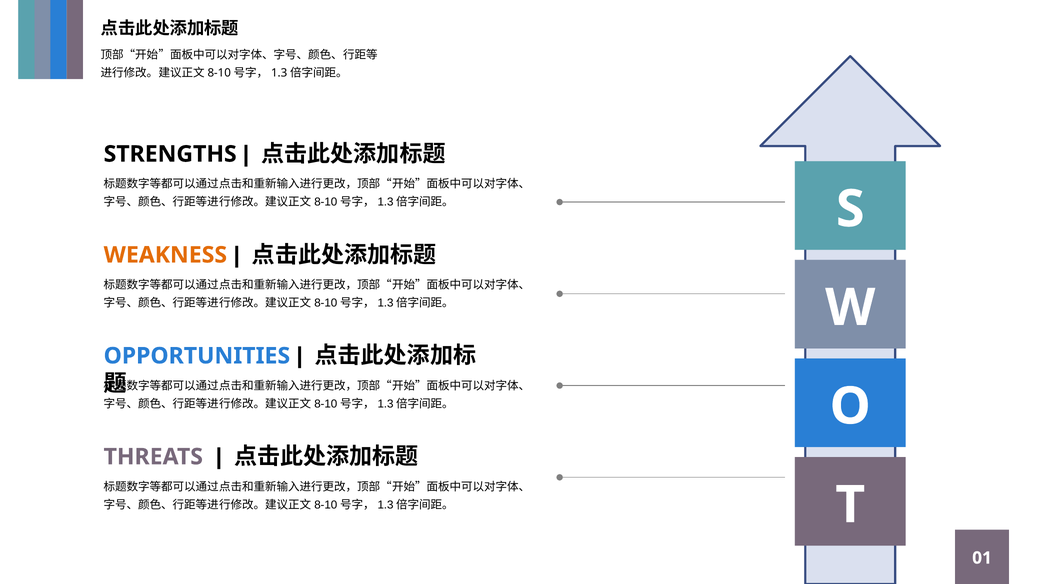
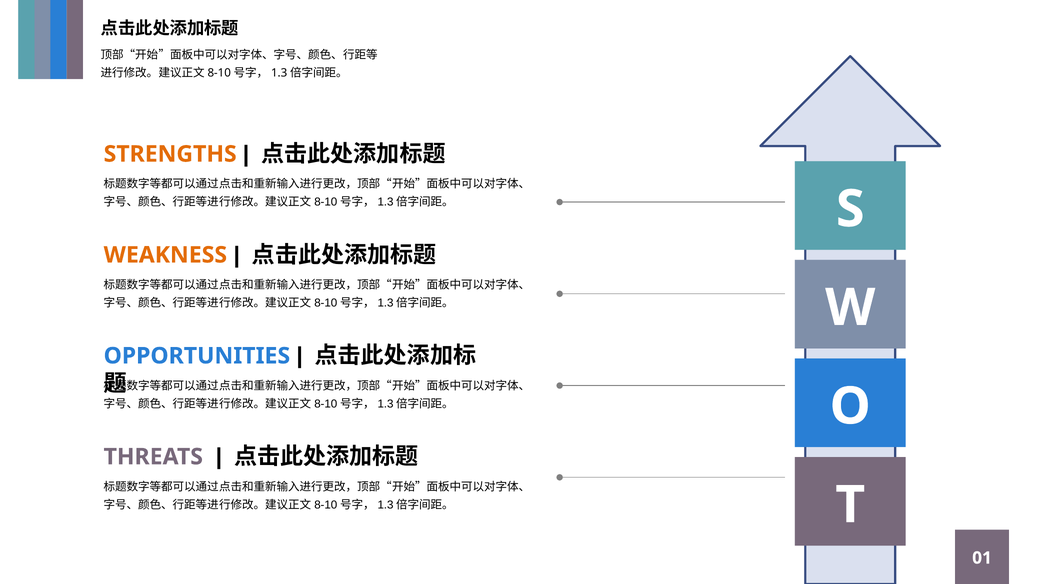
STRENGTHS colour: black -> orange
